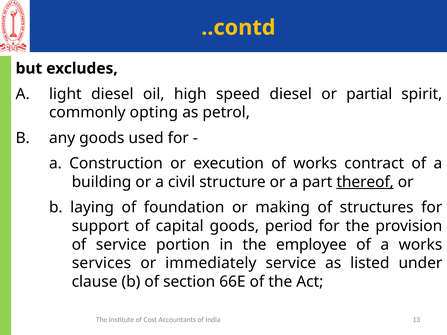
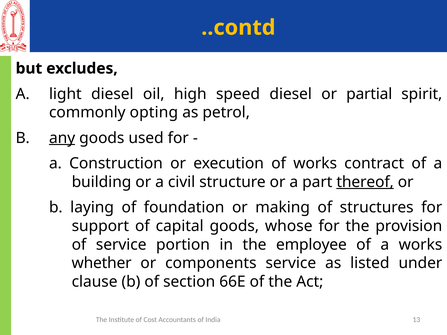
any underline: none -> present
period: period -> whose
services: services -> whether
immediately: immediately -> components
